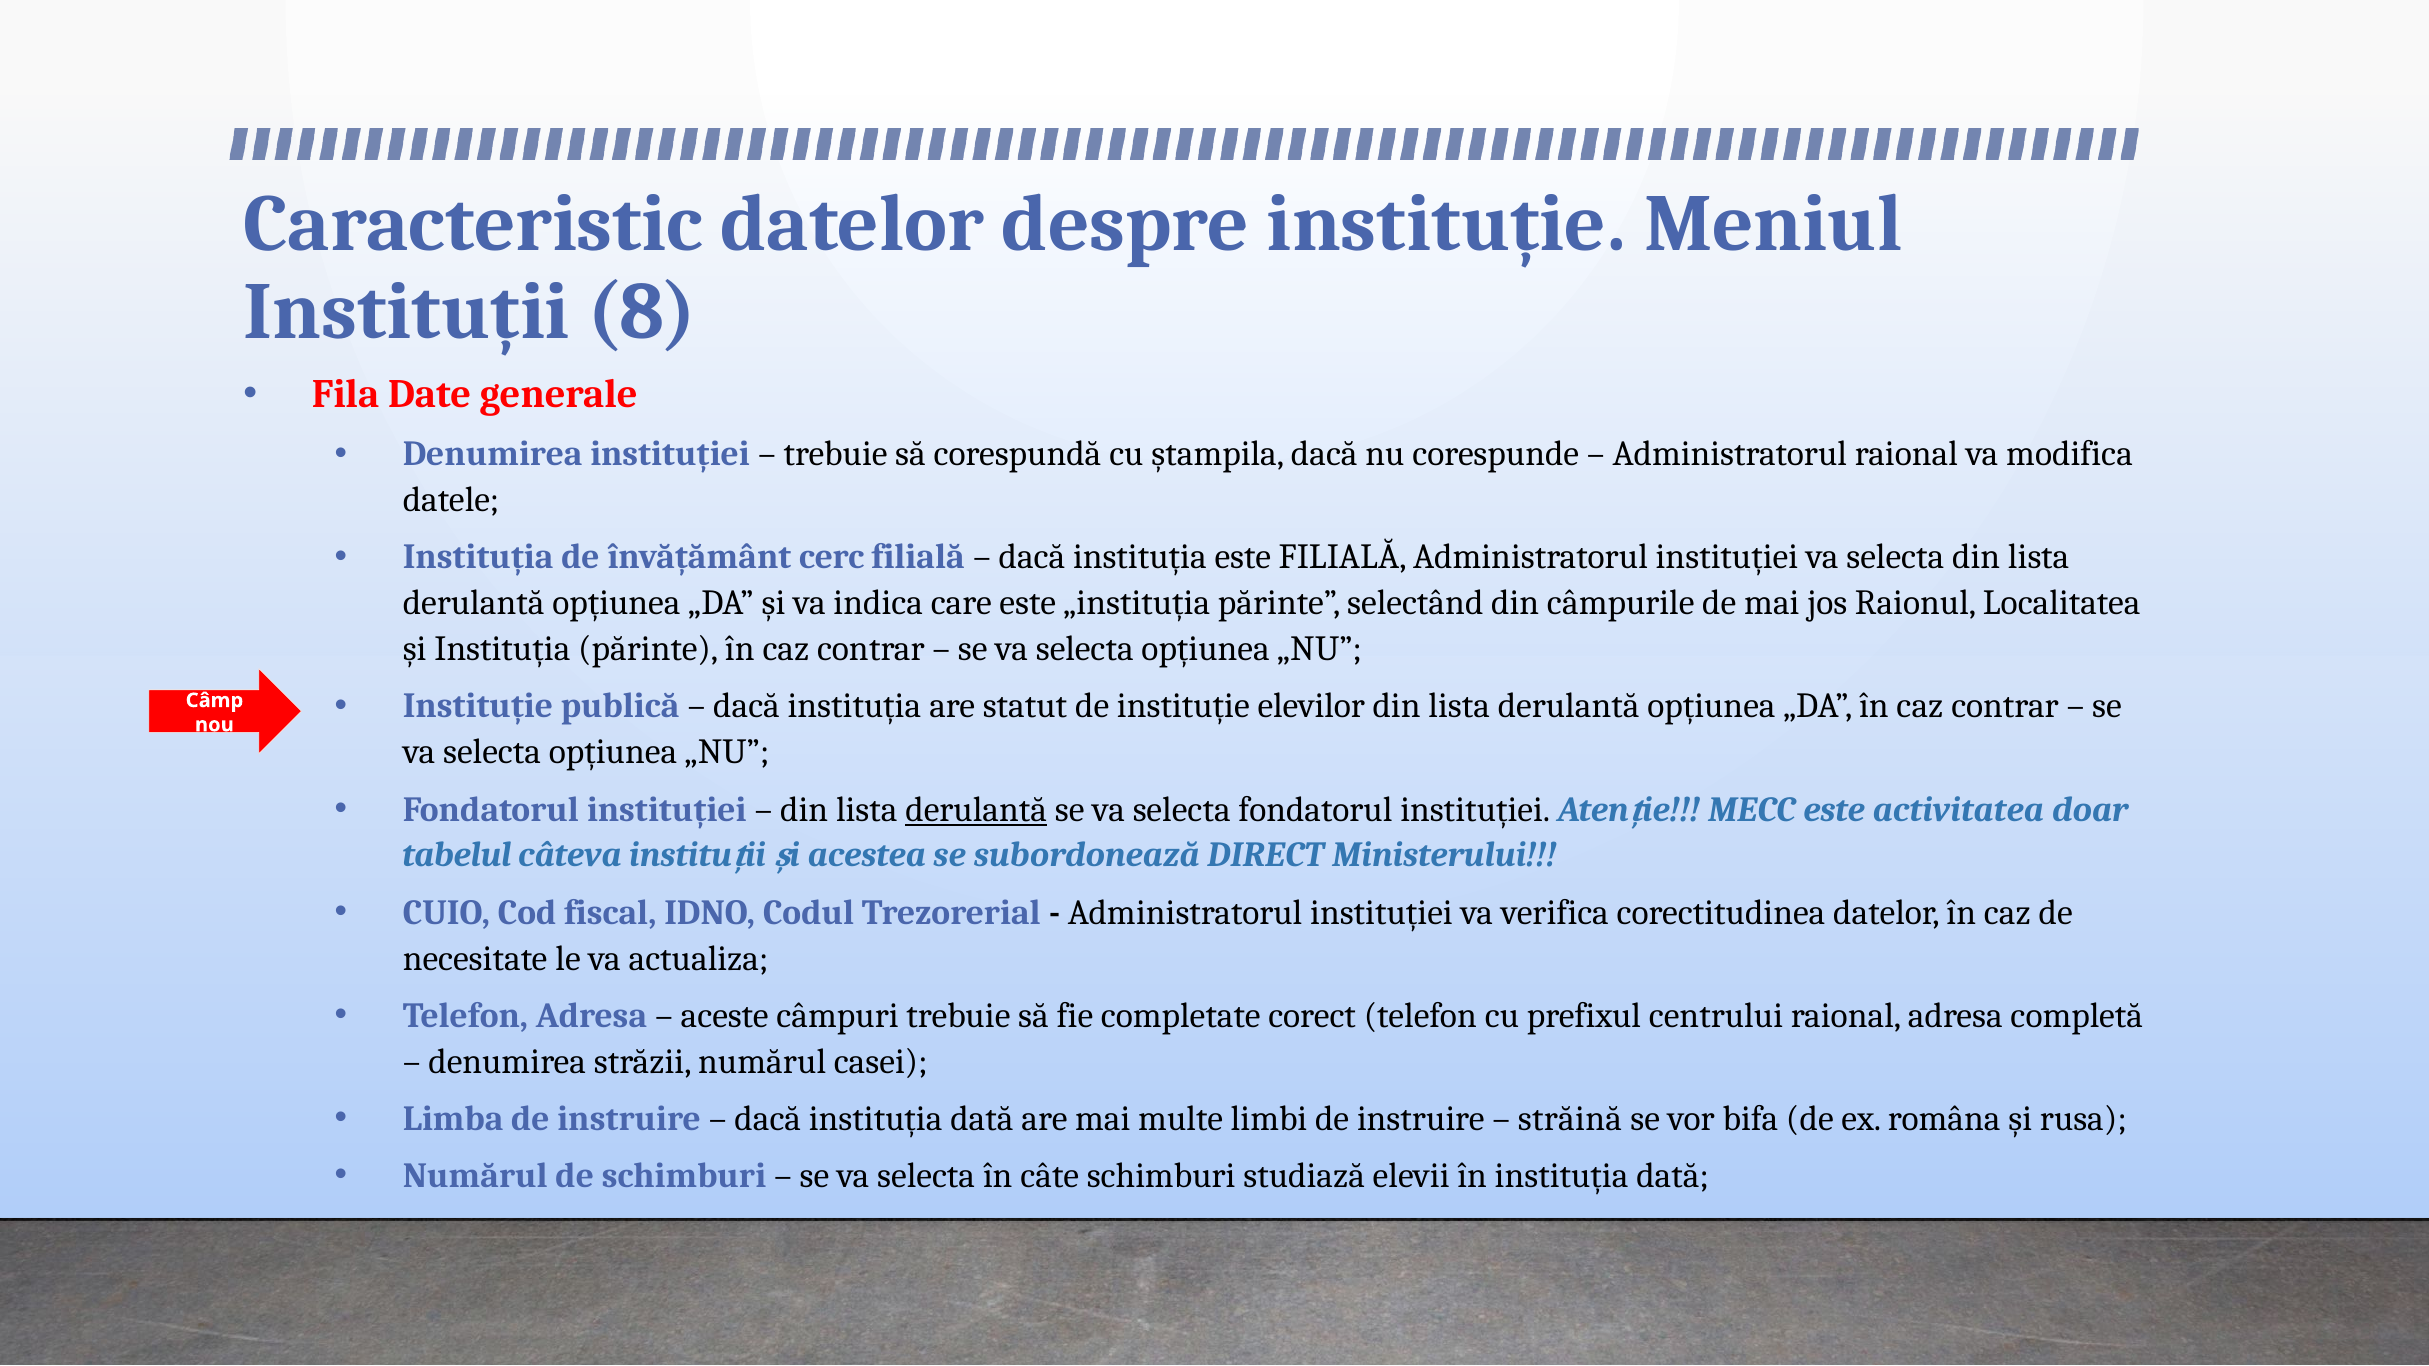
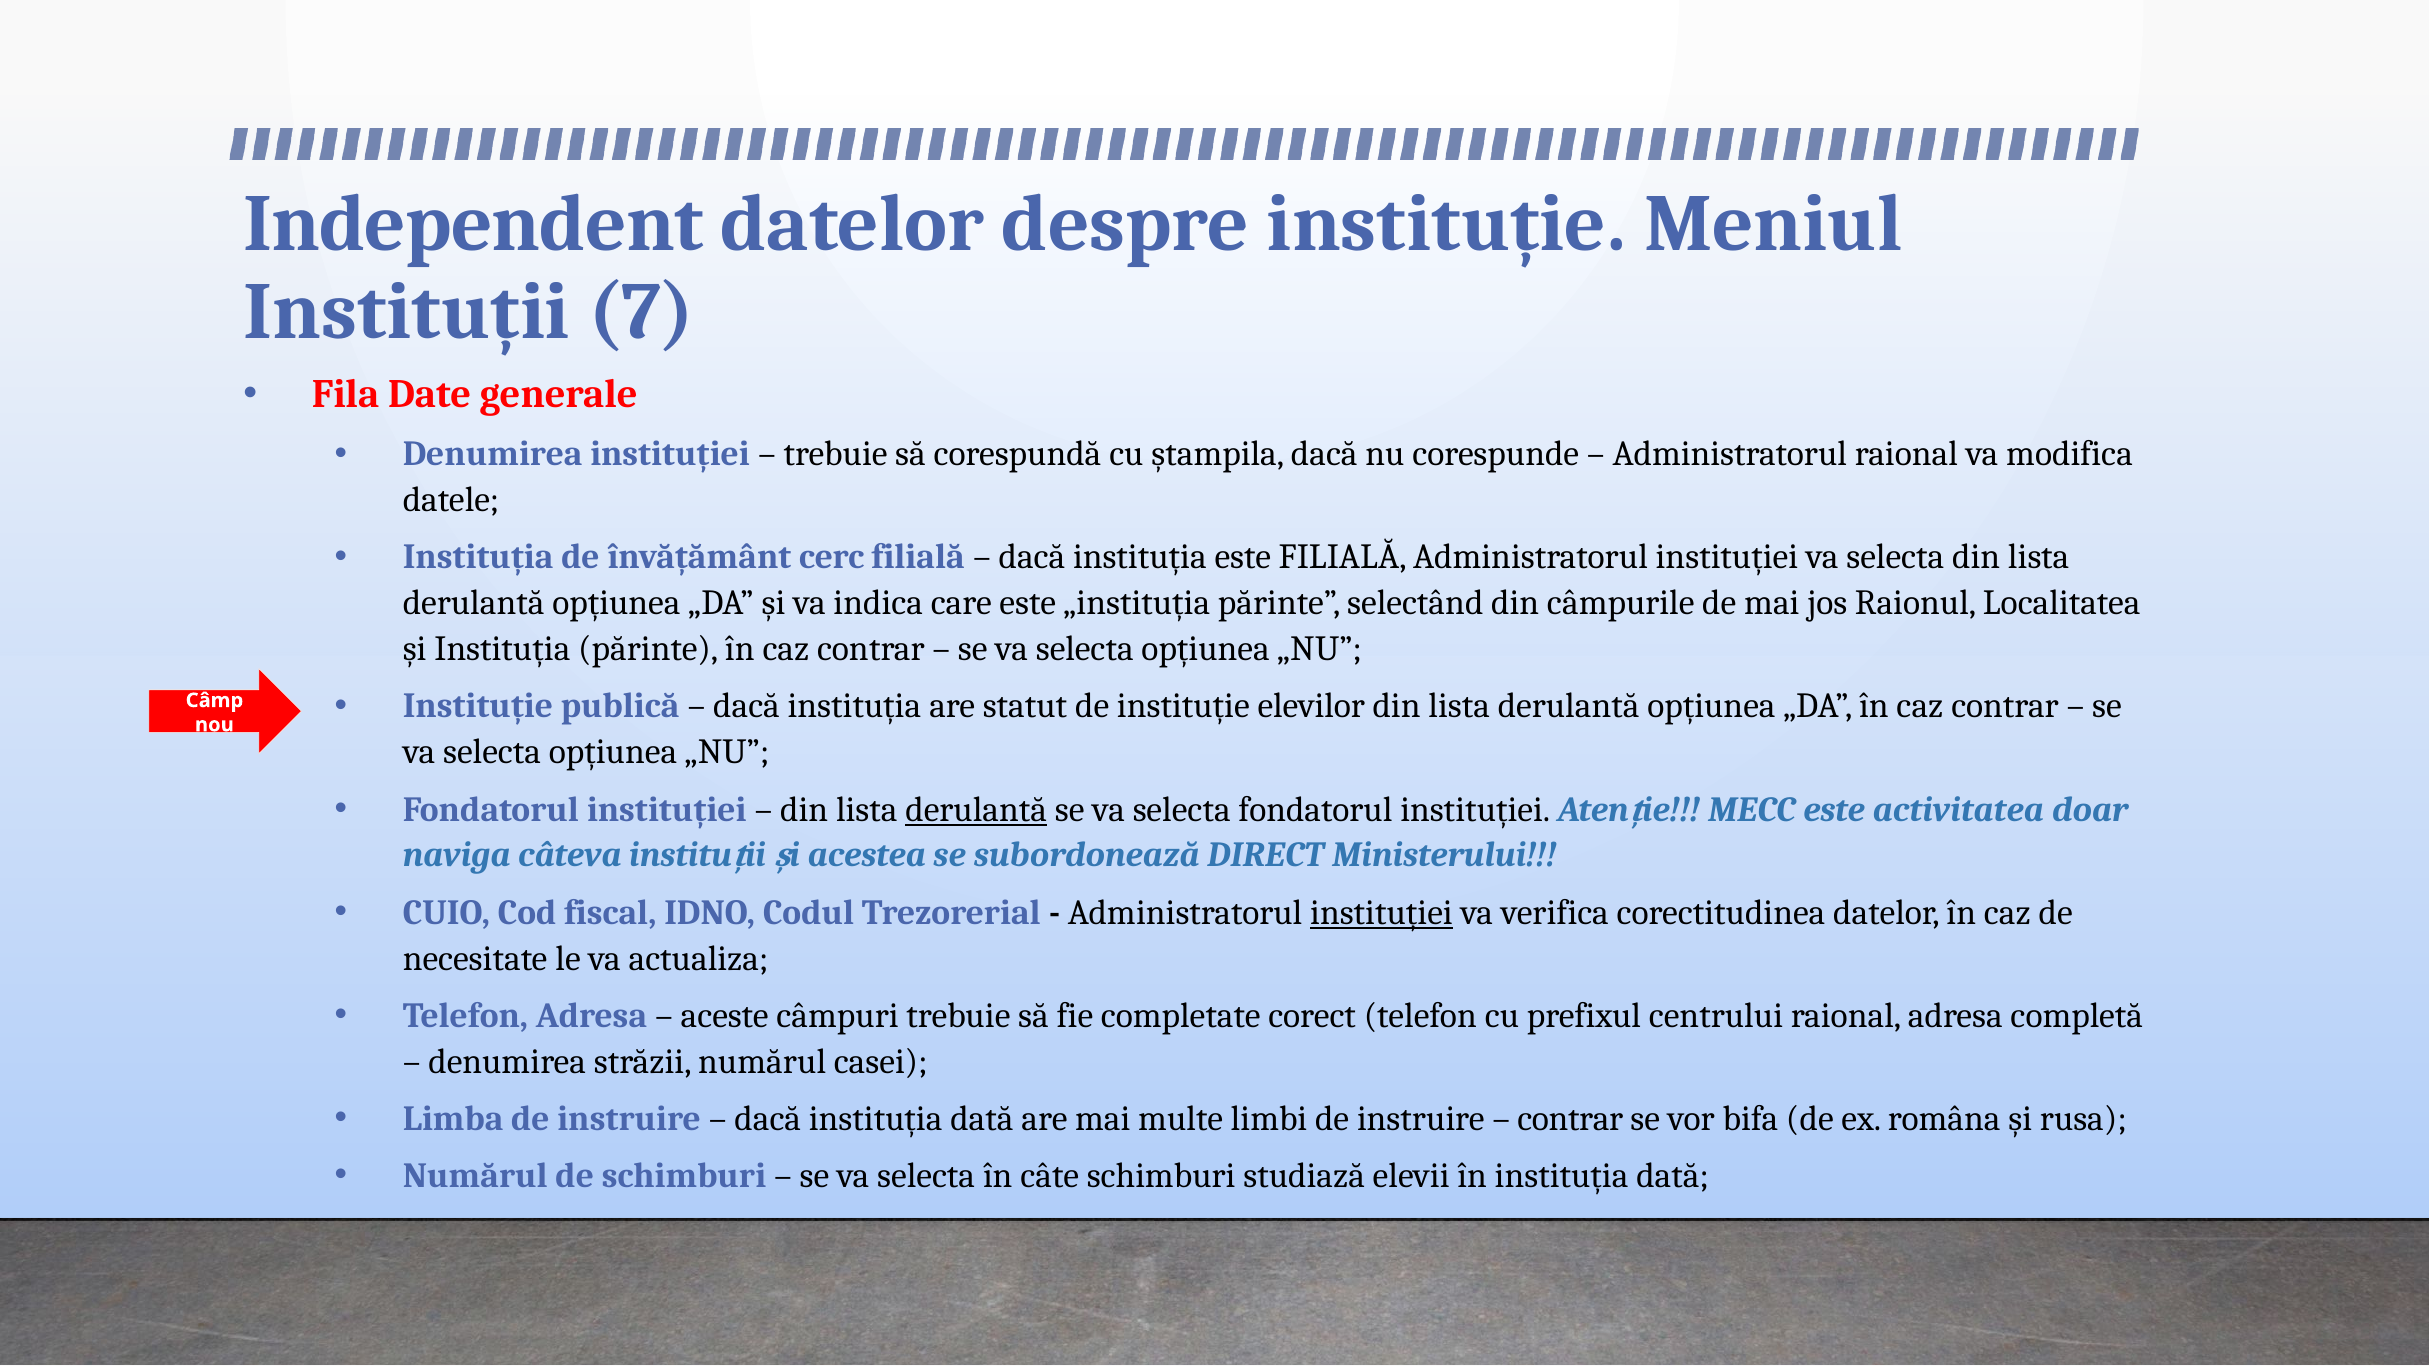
Caracteristic: Caracteristic -> Independent
8: 8 -> 7
tabelul: tabelul -> naviga
instituției at (1381, 913) underline: none -> present
străină at (1570, 1119): străină -> contrar
